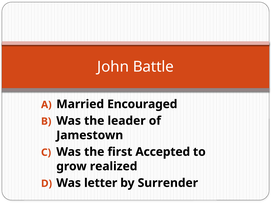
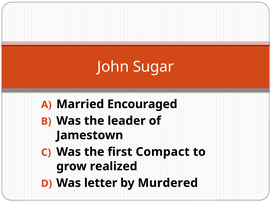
Battle: Battle -> Sugar
Accepted: Accepted -> Compact
Surrender: Surrender -> Murdered
